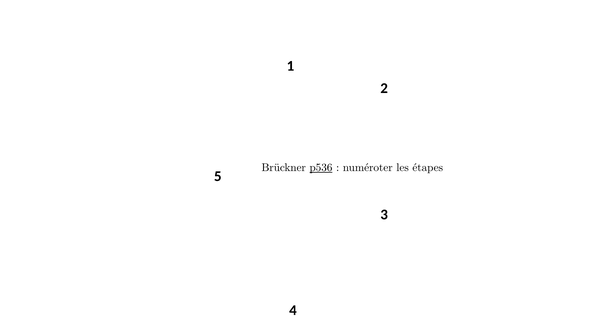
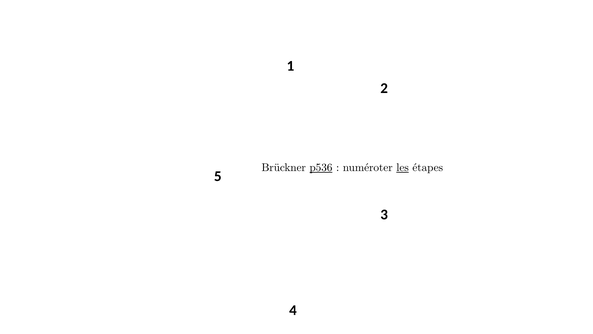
les underline: none -> present
